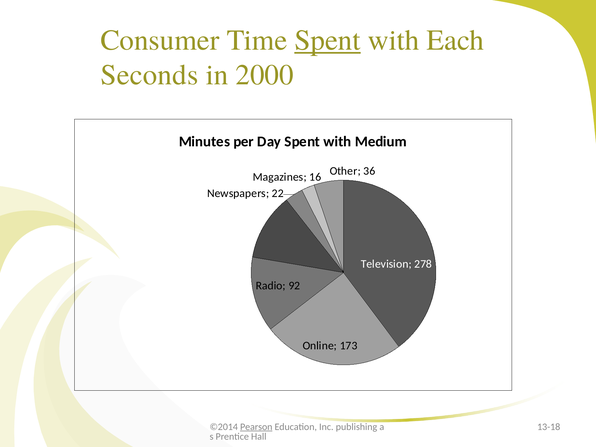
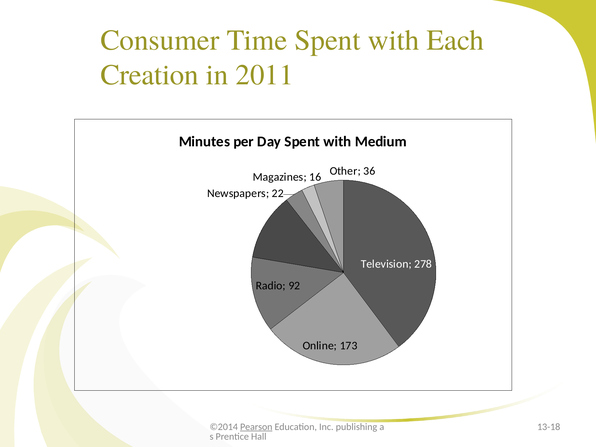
Spent at (327, 40) underline: present -> none
Seconds: Seconds -> Creation
2000: 2000 -> 2011
